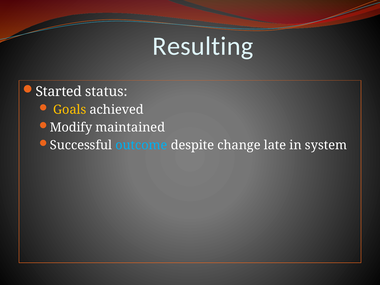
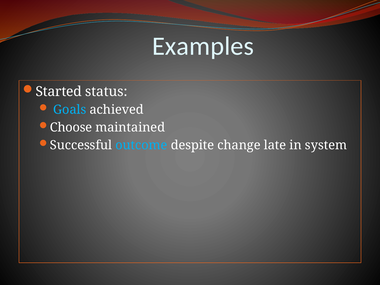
Resulting: Resulting -> Examples
Goals colour: yellow -> light blue
Modify: Modify -> Choose
